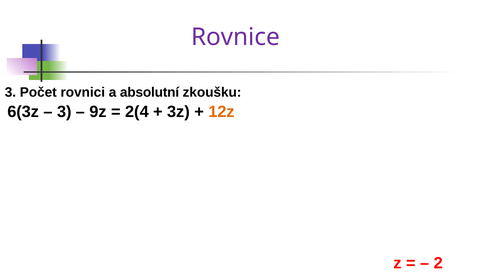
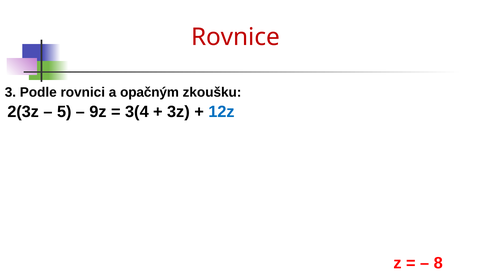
Rovnice colour: purple -> red
Počet: Počet -> Podle
absolutní: absolutní -> opačným
6(3z: 6(3z -> 2(3z
3 at (64, 112): 3 -> 5
2(4: 2(4 -> 3(4
12z colour: orange -> blue
2: 2 -> 8
